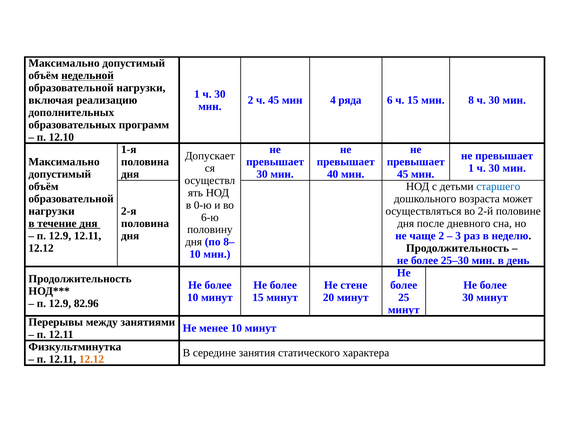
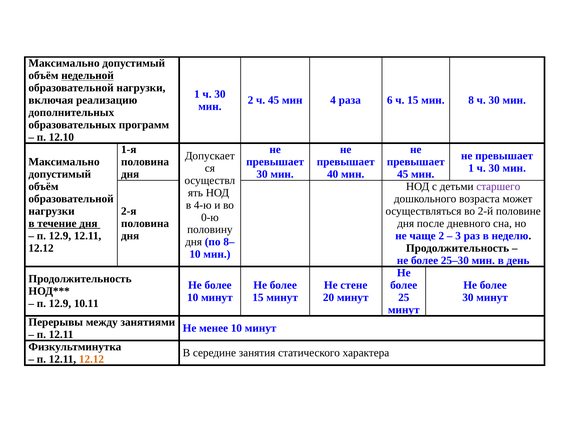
ряда: ряда -> раза
старшего colour: blue -> purple
0-ю: 0-ю -> 4-ю
6-ю: 6-ю -> 0-ю
82.96: 82.96 -> 10.11
